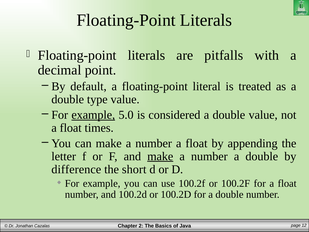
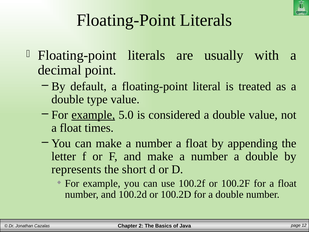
pitfalls: pitfalls -> usually
make at (160, 156) underline: present -> none
difference: difference -> represents
